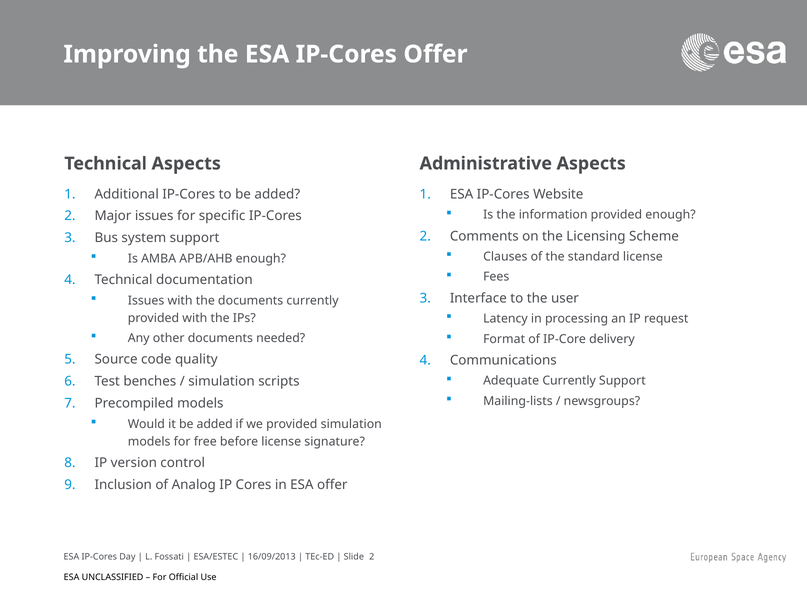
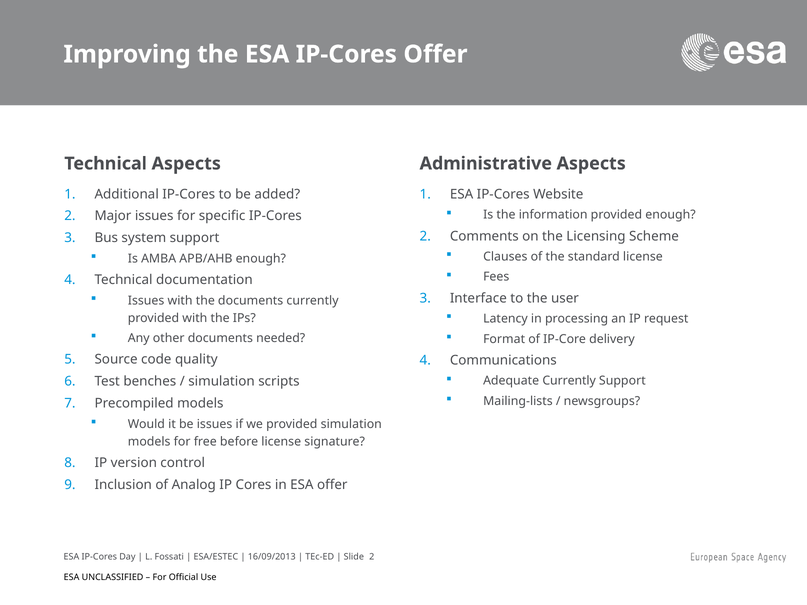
it be added: added -> issues
